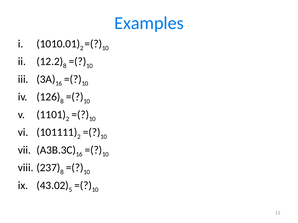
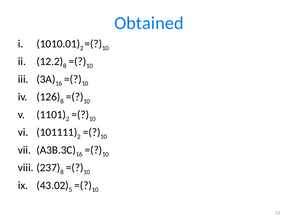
Examples: Examples -> Obtained
